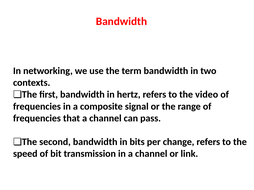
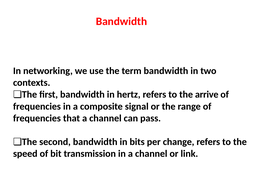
video: video -> arrive
